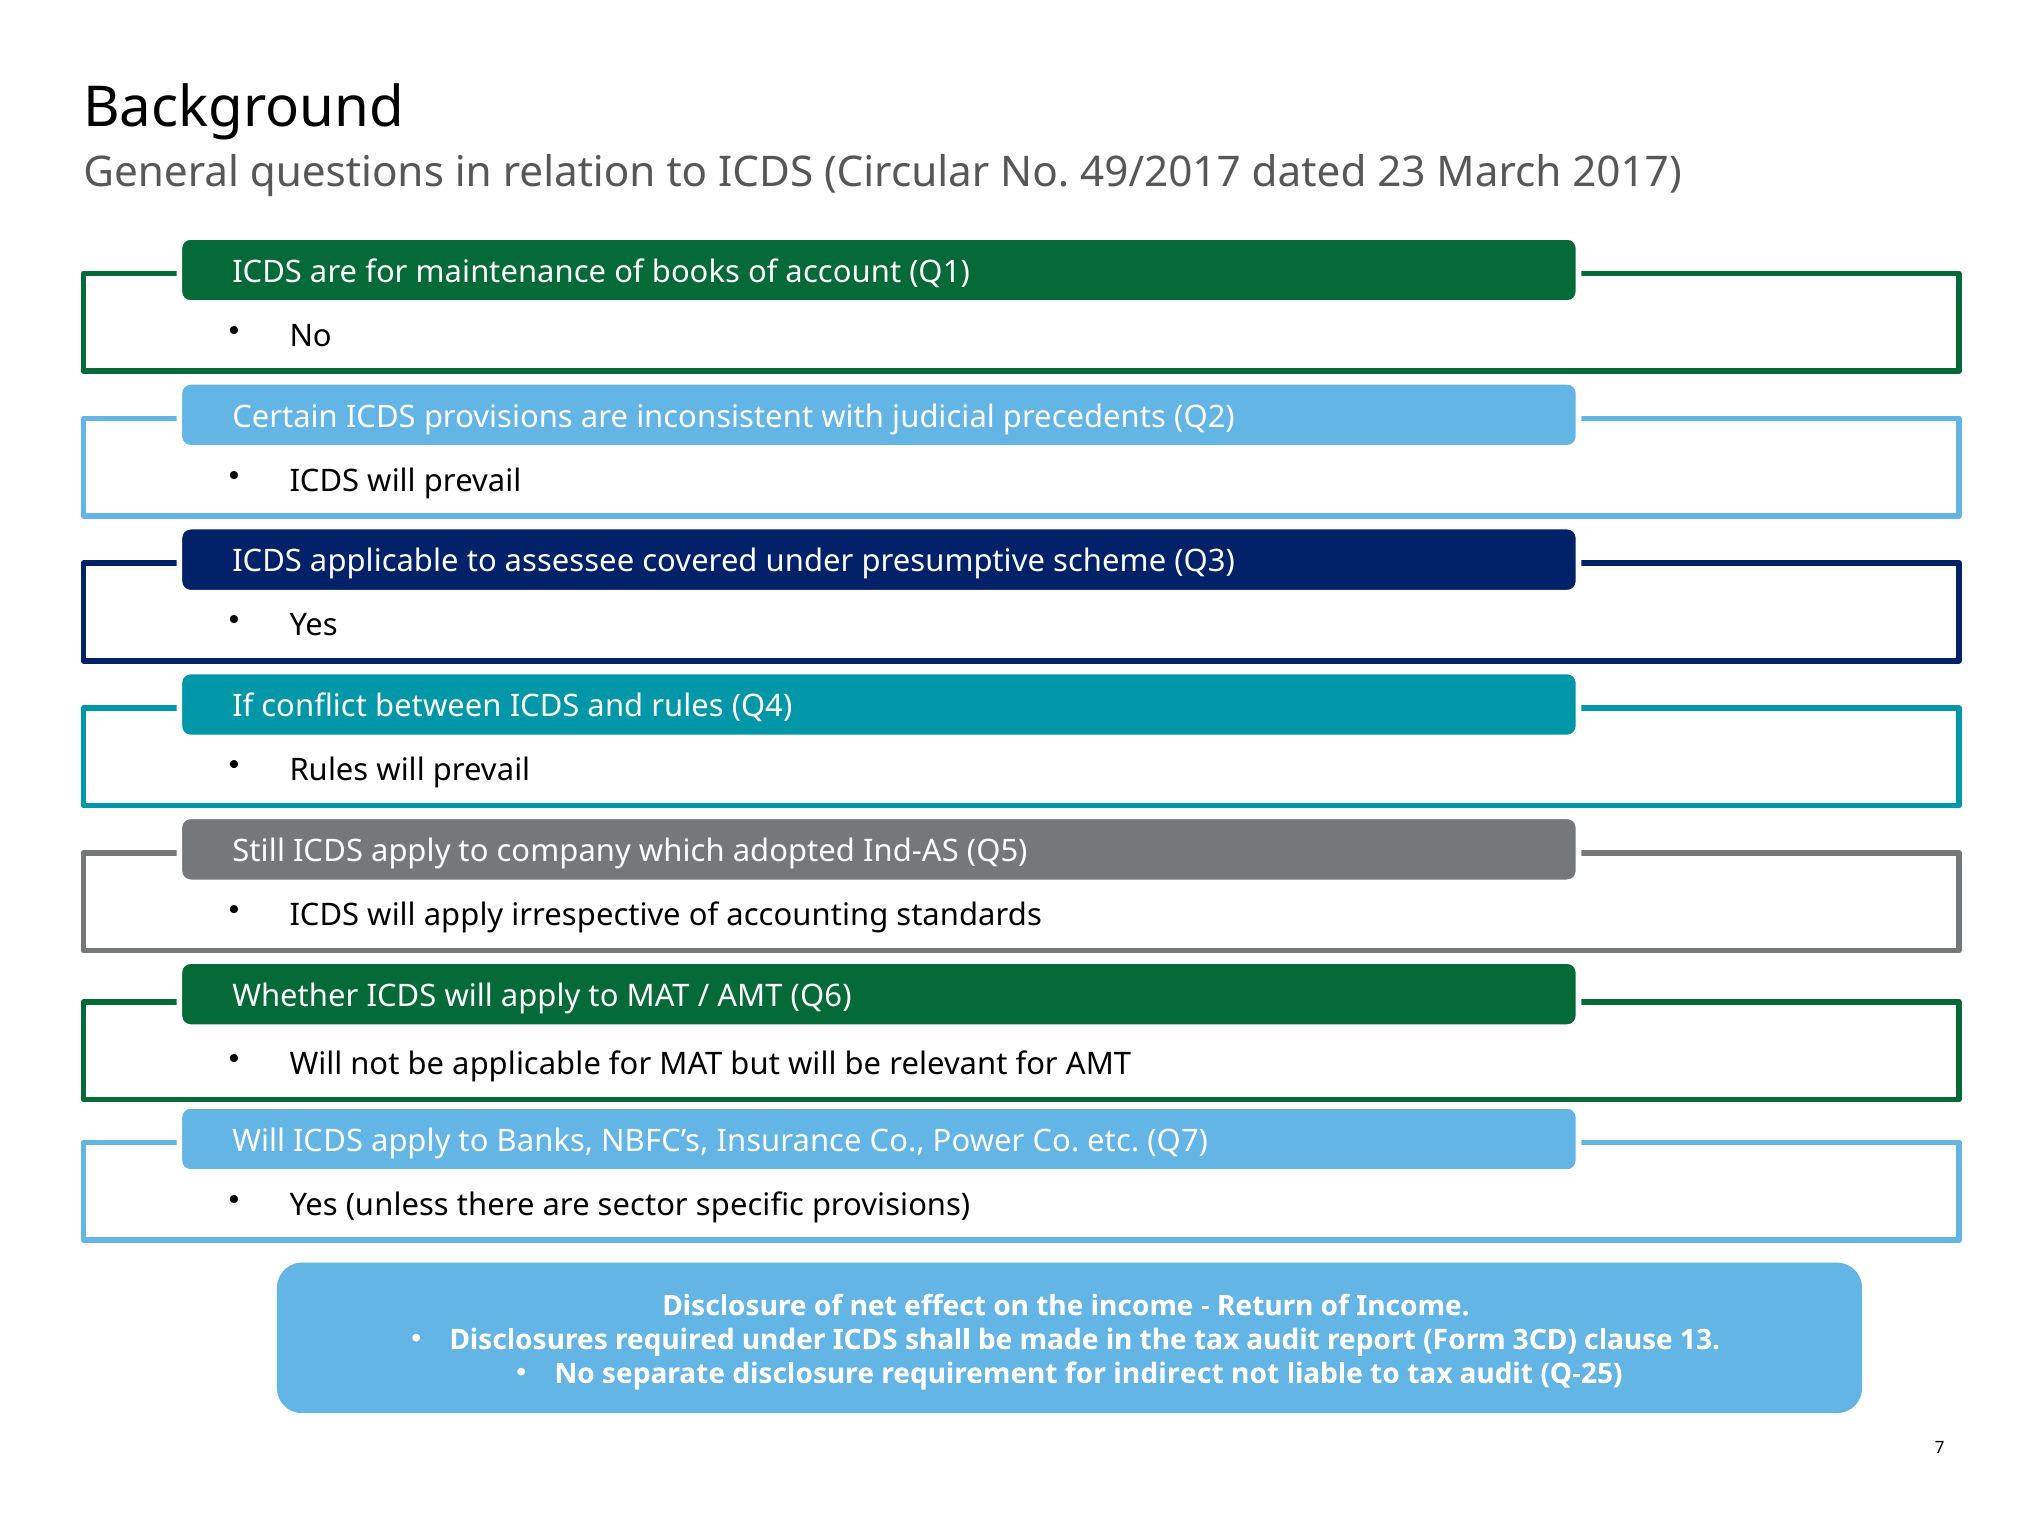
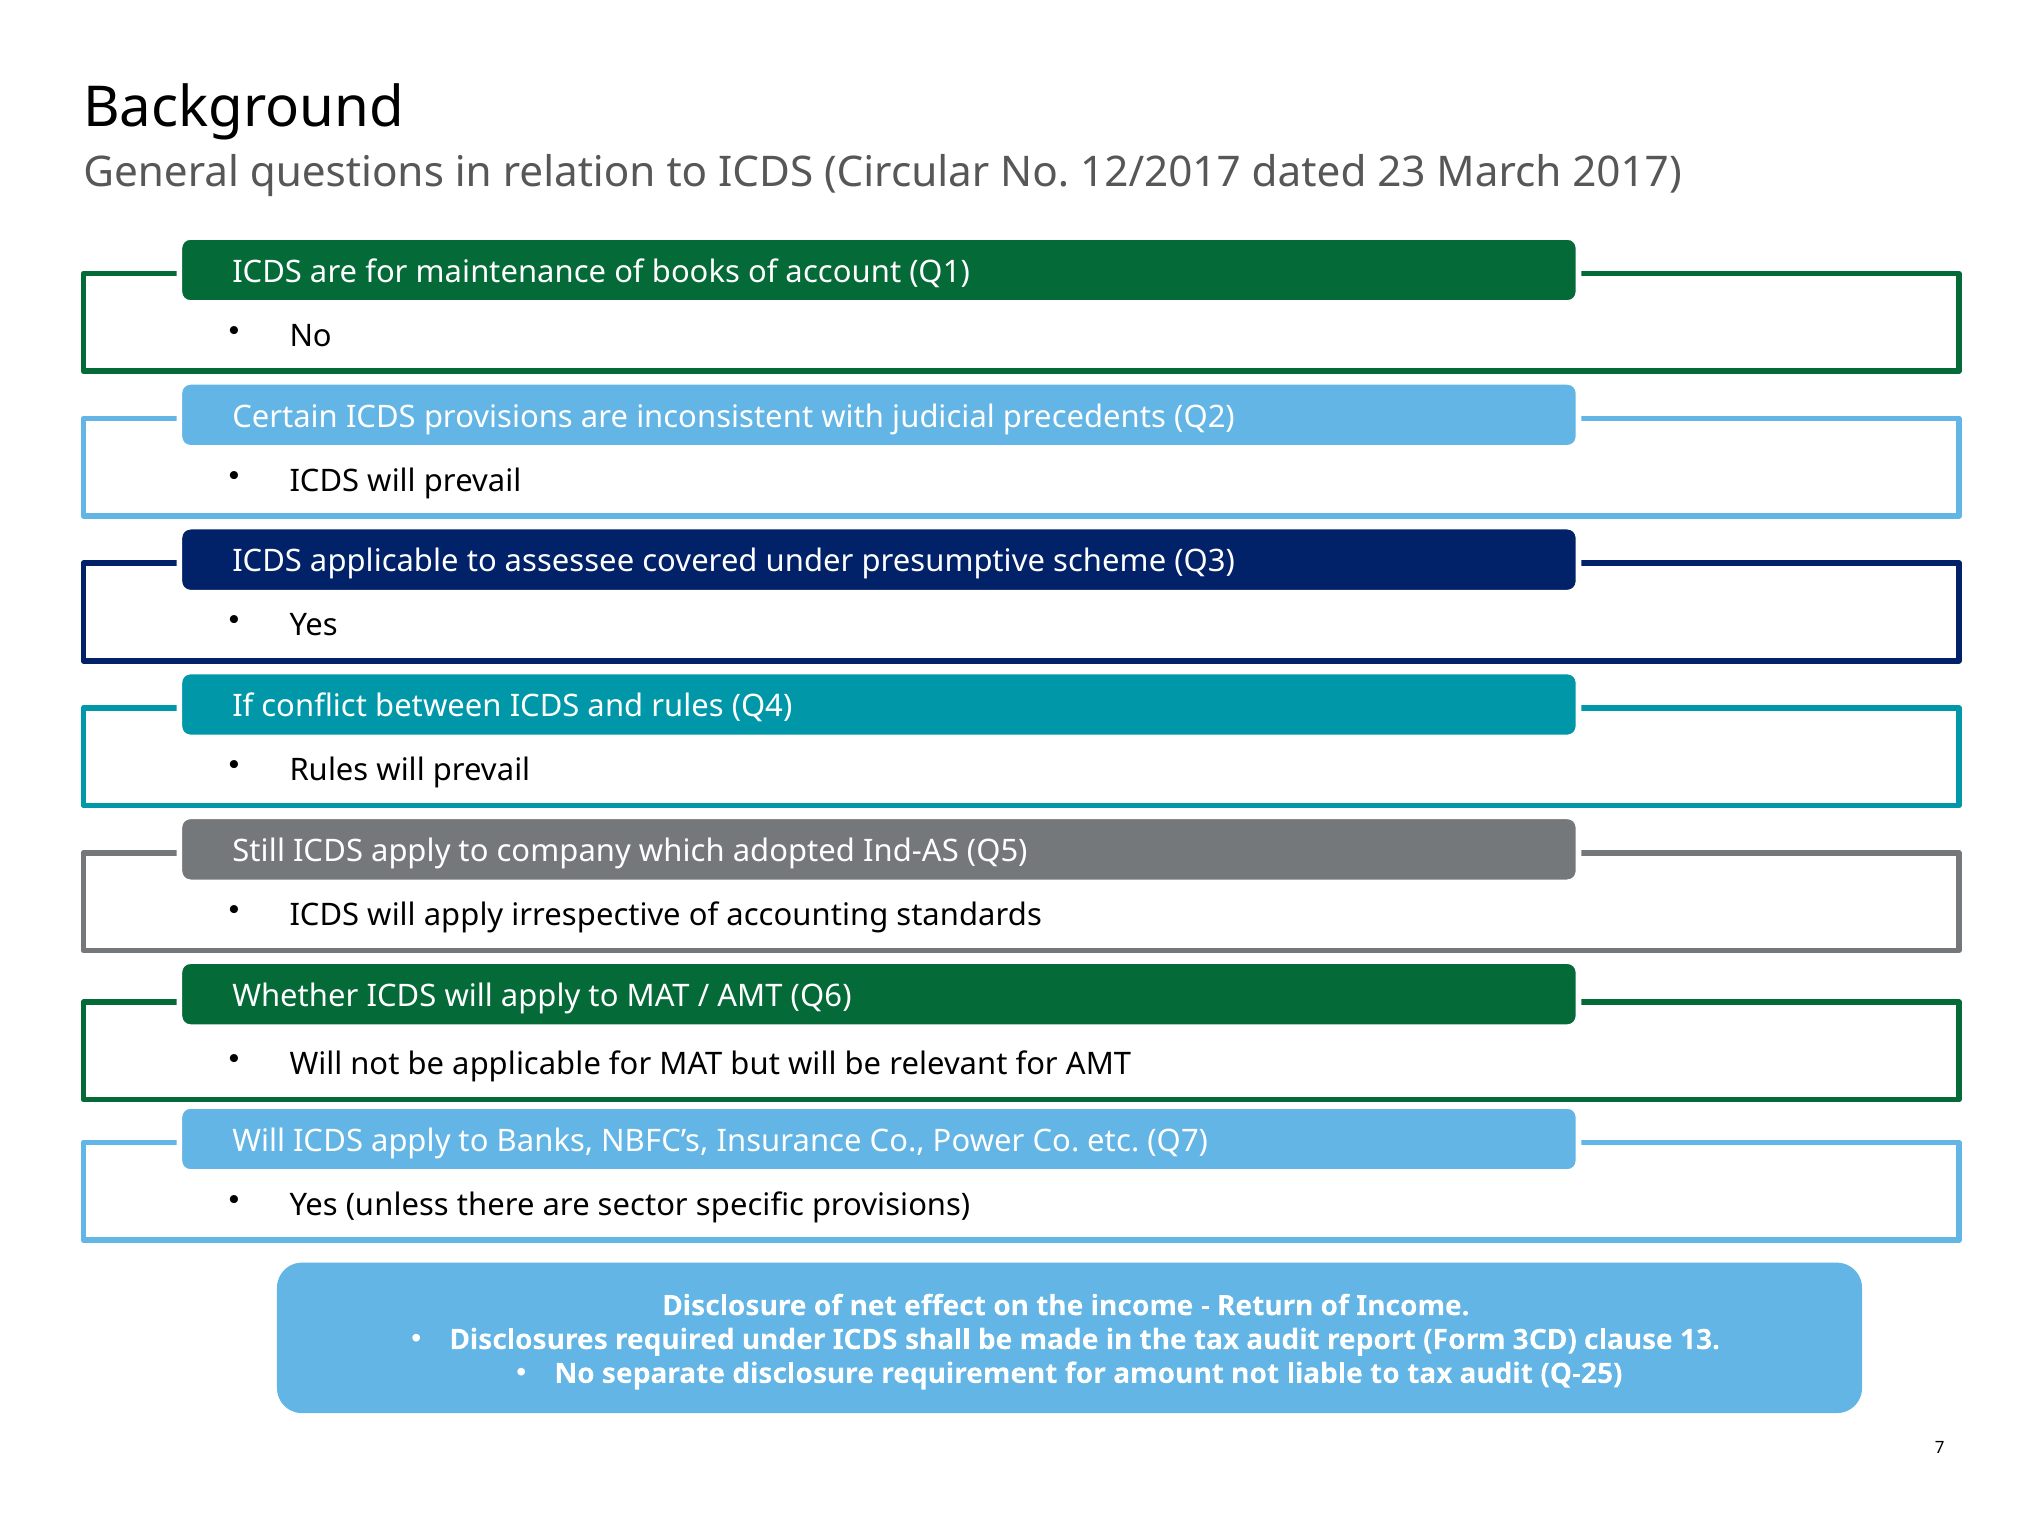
49/2017: 49/2017 -> 12/2017
indirect: indirect -> amount
